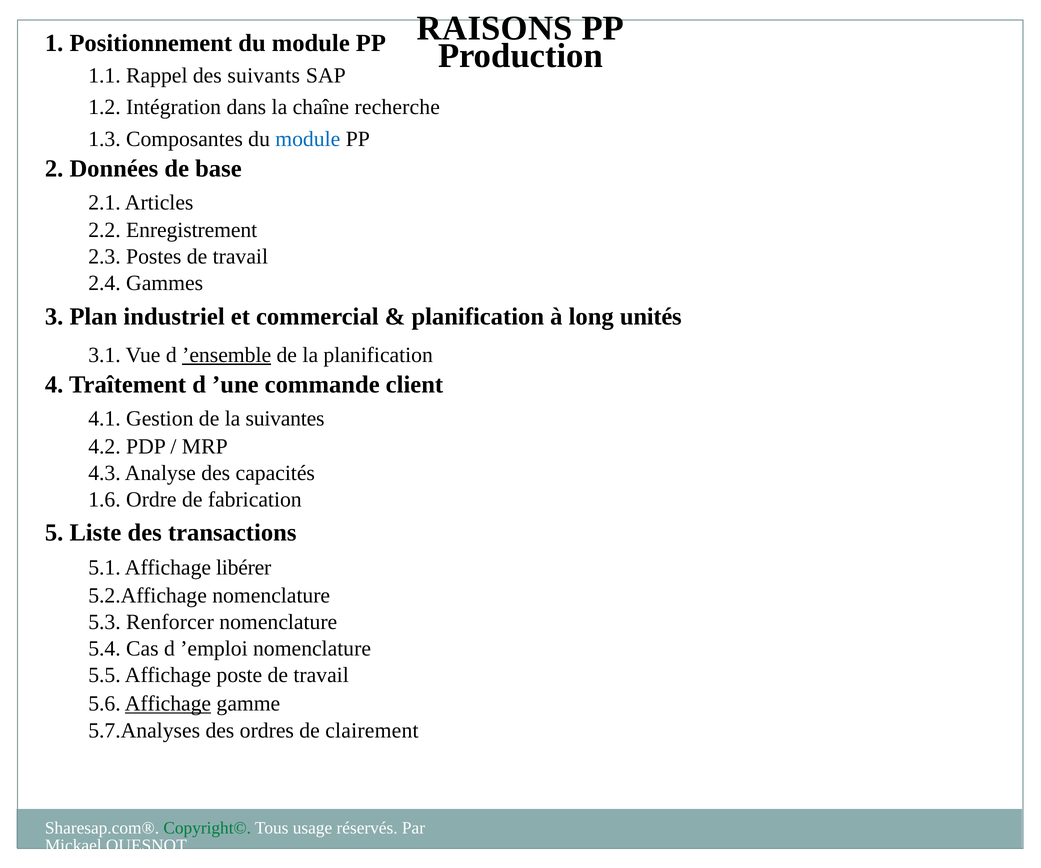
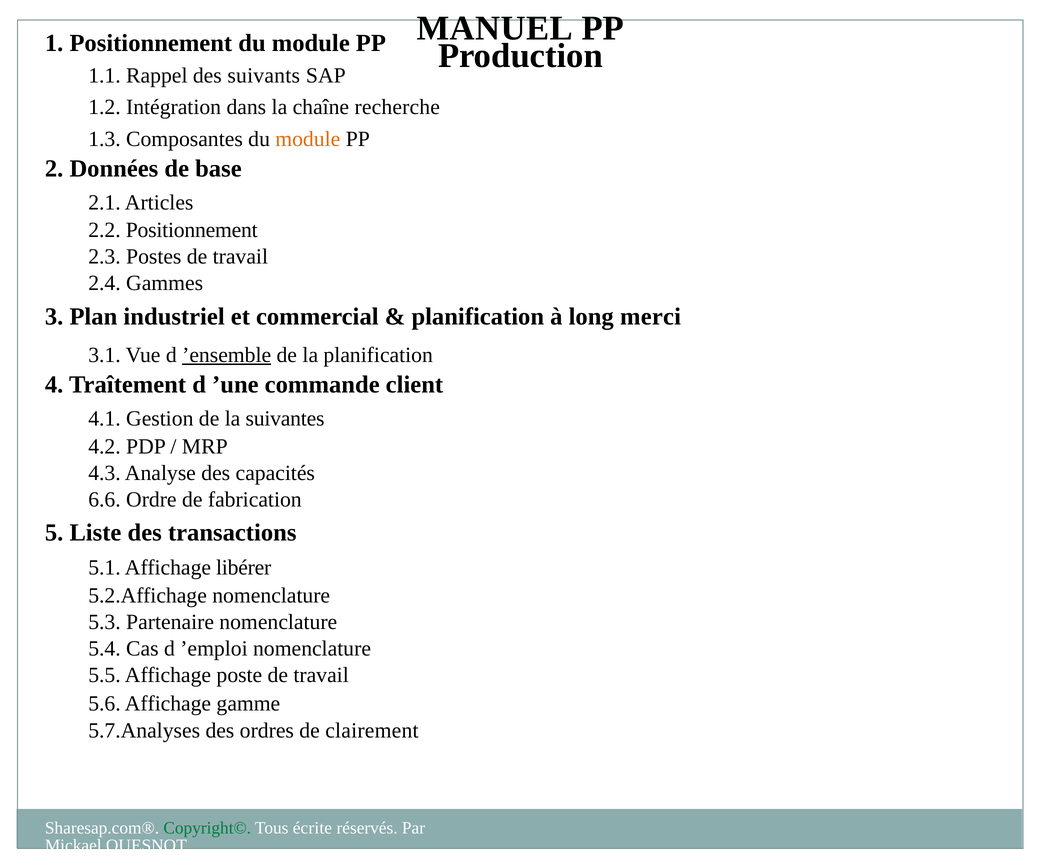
RAISONS: RAISONS -> MANUEL
module at (308, 139) colour: blue -> orange
2.2 Enregistrement: Enregistrement -> Positionnement
unités: unités -> merci
1.6: 1.6 -> 6.6
Renforcer: Renforcer -> Partenaire
Affichage at (168, 703) underline: present -> none
usage: usage -> écrite
